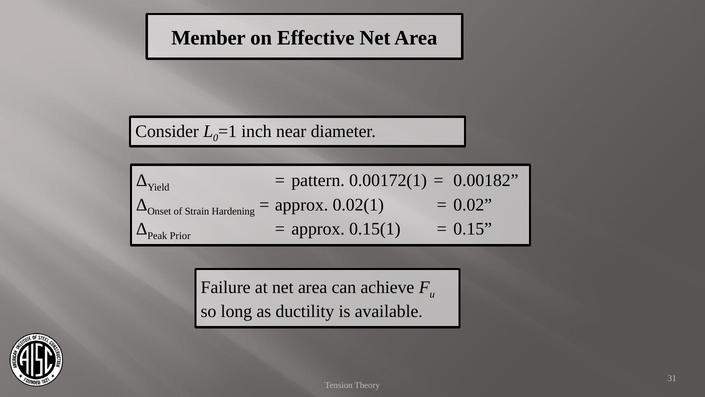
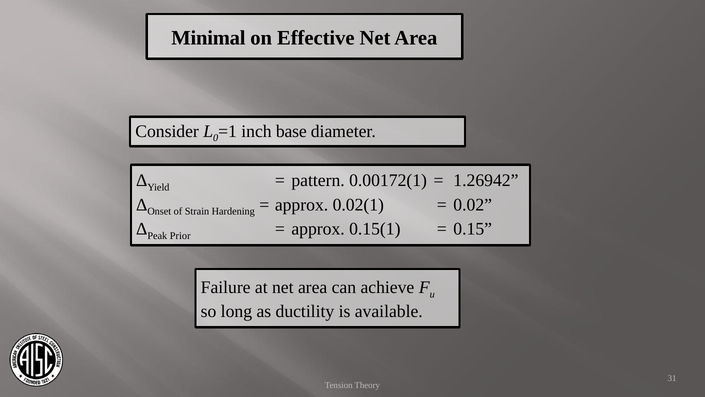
Member: Member -> Minimal
near: near -> base
0.00182: 0.00182 -> 1.26942
